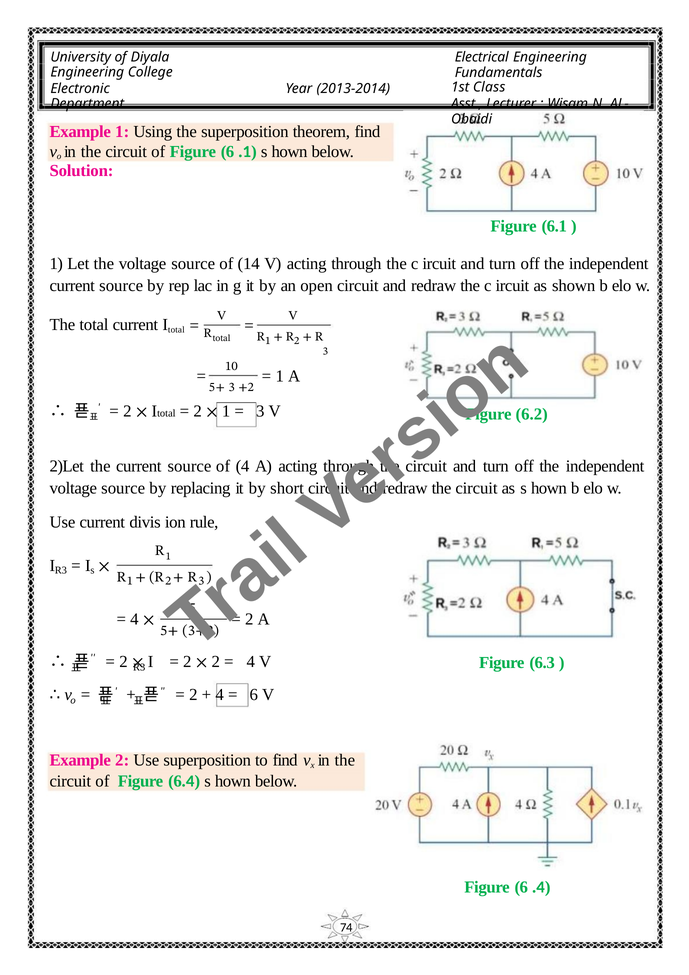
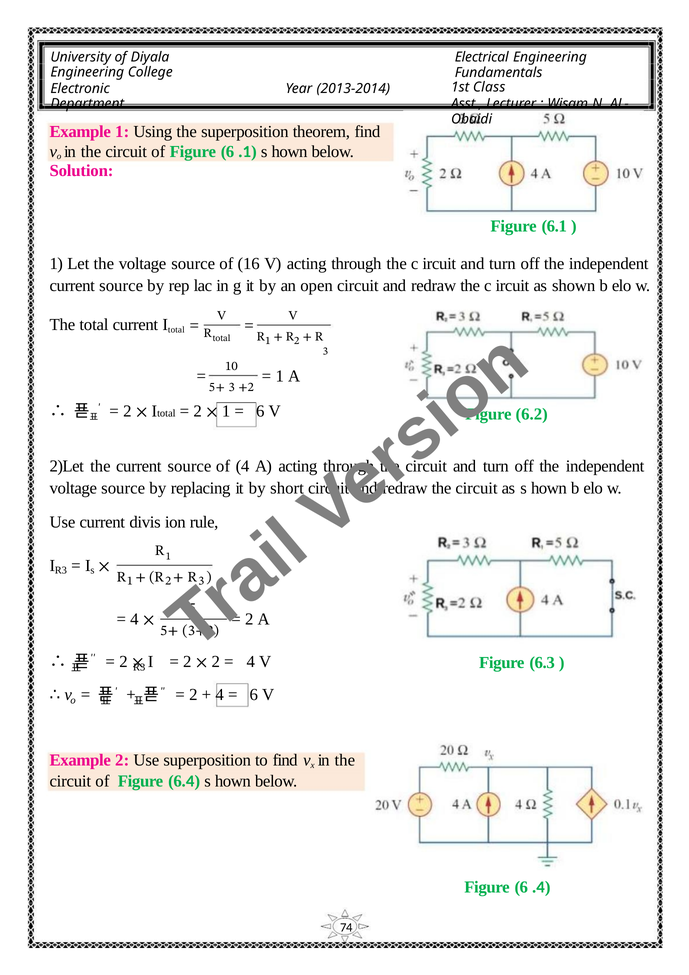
14: 14 -> 16
3 at (260, 411): 3 -> 6
